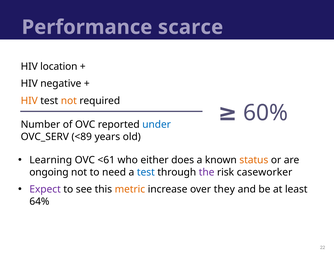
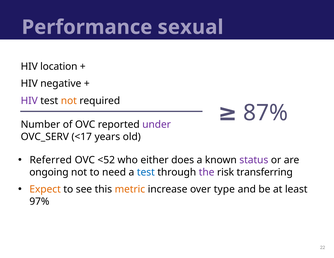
scarce: scarce -> sexual
HIV at (29, 101) colour: orange -> purple
60%: 60% -> 87%
under colour: blue -> purple
<89: <89 -> <17
Learning: Learning -> Referred
<61: <61 -> <52
status colour: orange -> purple
caseworker: caseworker -> transferring
Expect colour: purple -> orange
they: they -> type
64%: 64% -> 97%
